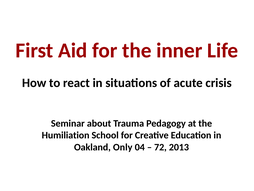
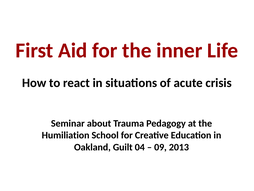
Only: Only -> Guilt
72: 72 -> 09
